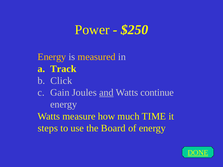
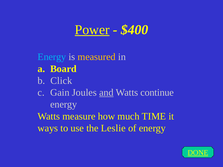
Power underline: none -> present
$250: $250 -> $400
Energy at (52, 57) colour: yellow -> light blue
Track: Track -> Board
steps: steps -> ways
Board: Board -> Leslie
